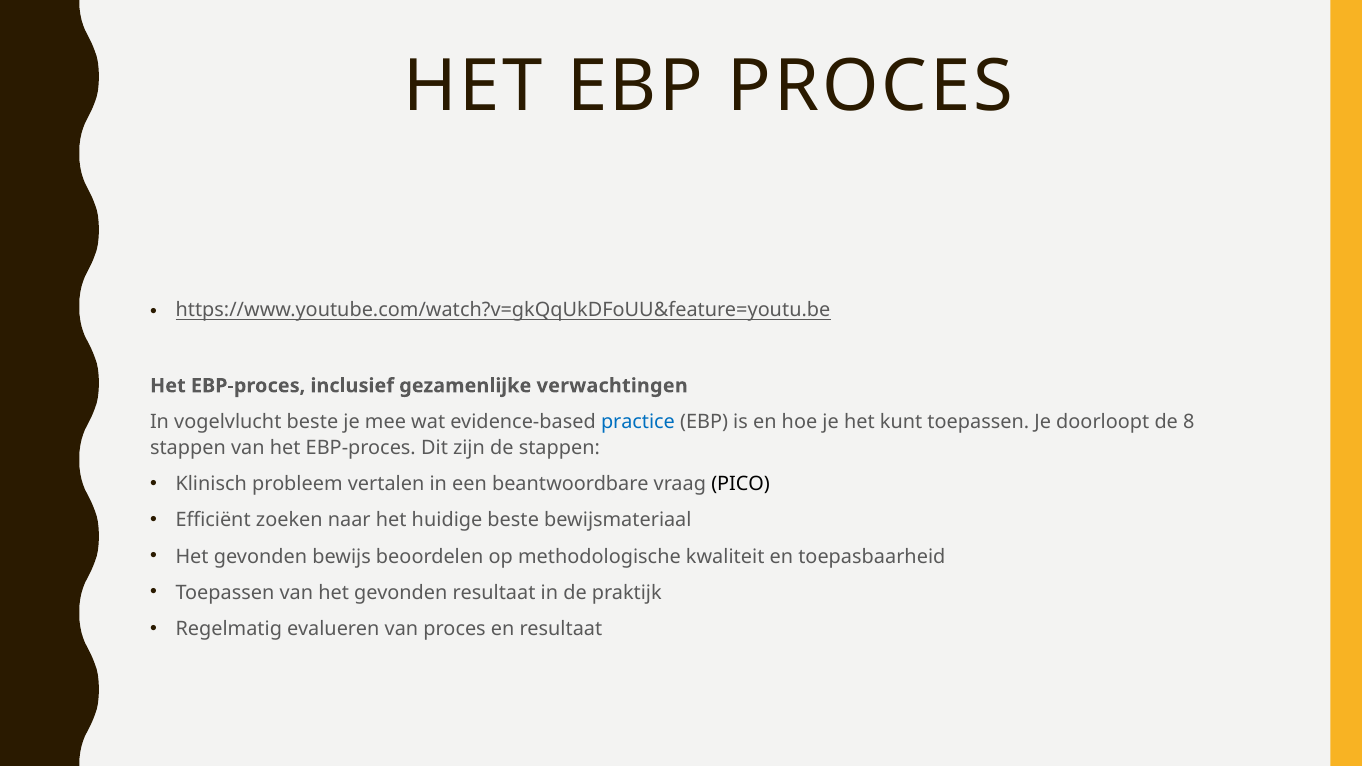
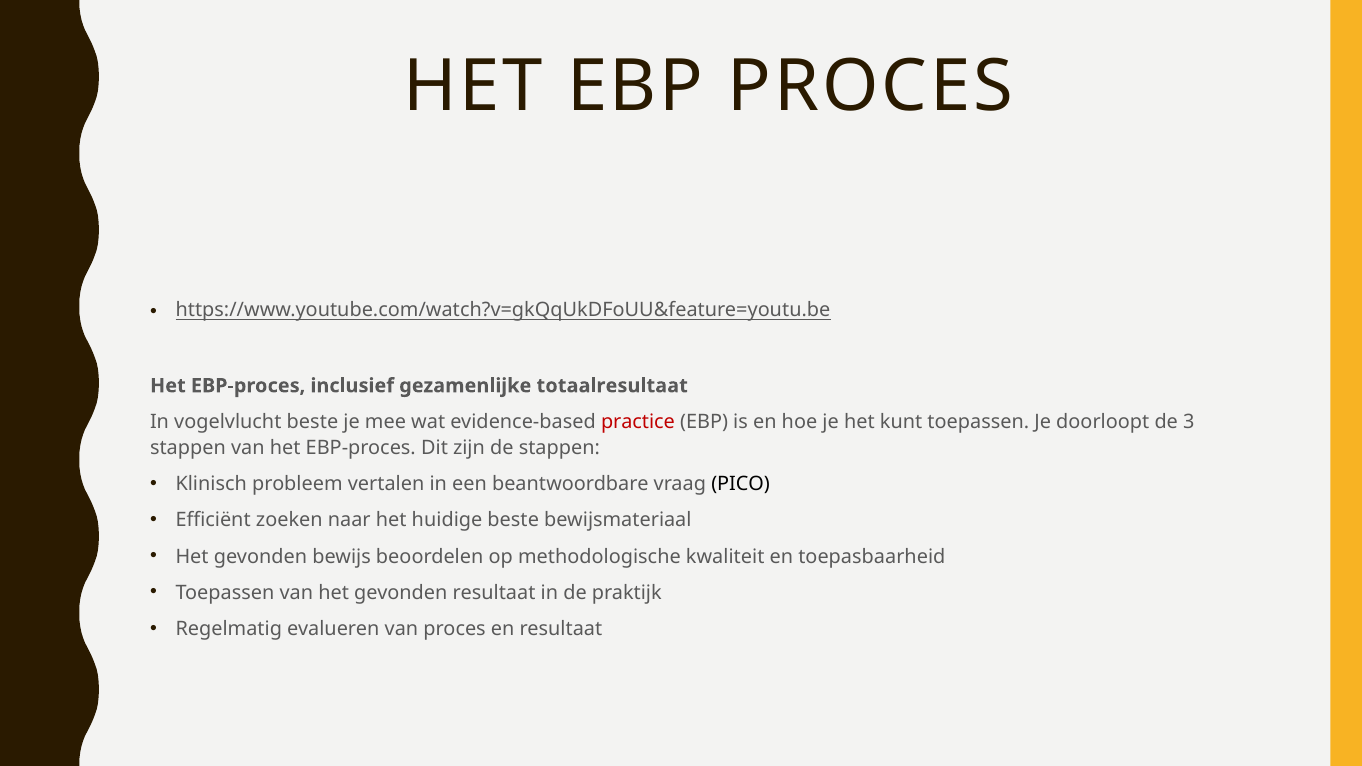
verwachtingen: verwachtingen -> totaalresultaat
practice colour: blue -> red
8: 8 -> 3
